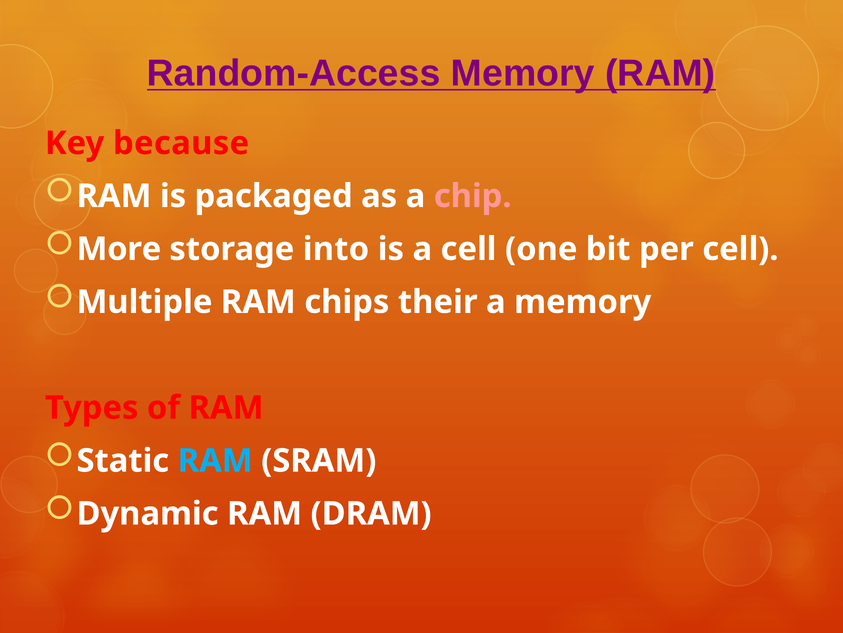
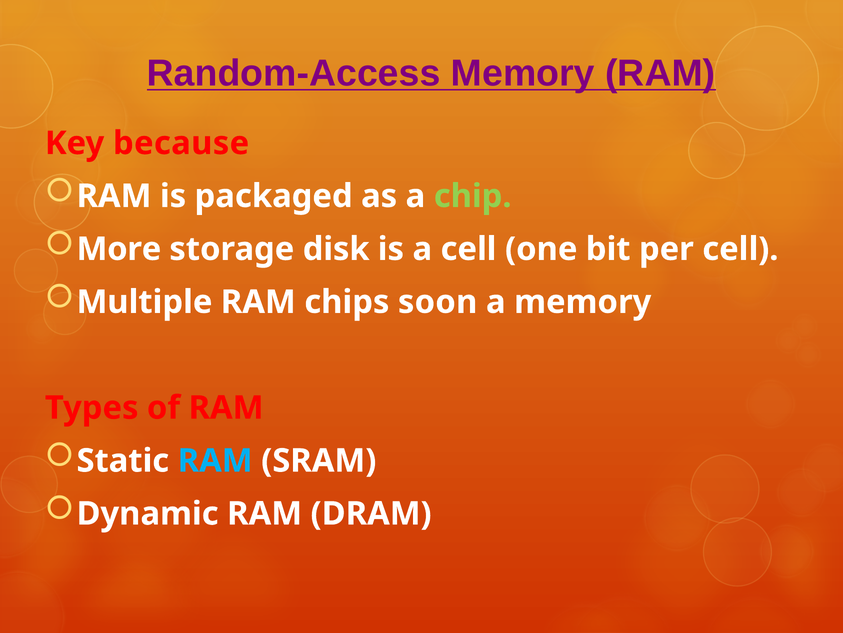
chip colour: pink -> light green
into: into -> disk
their: their -> soon
